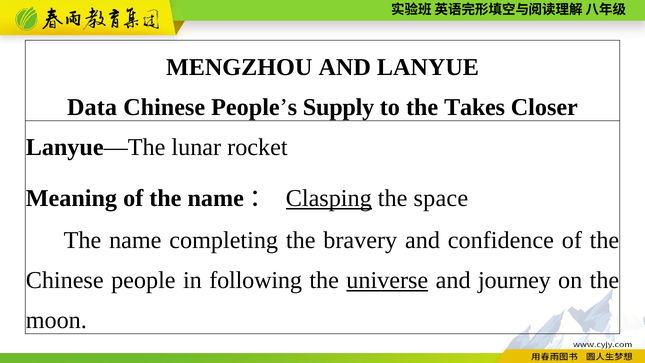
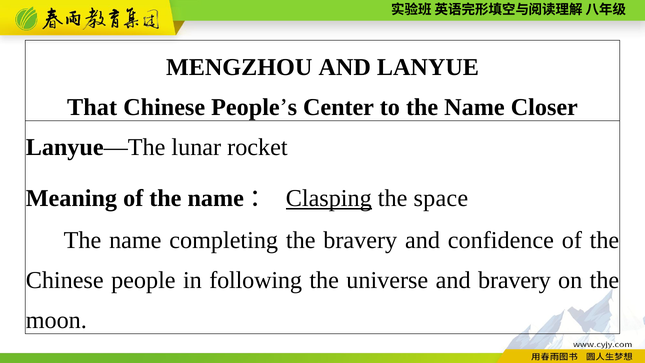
Data: Data -> That
Supply: Supply -> Center
to the Takes: Takes -> Name
universe underline: present -> none
and journey: journey -> bravery
